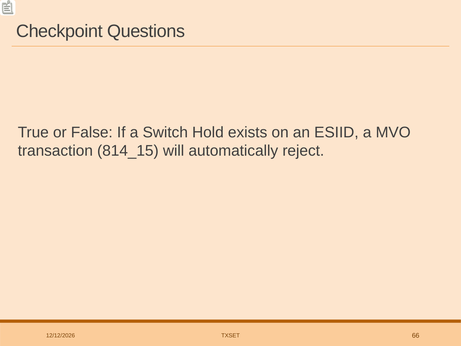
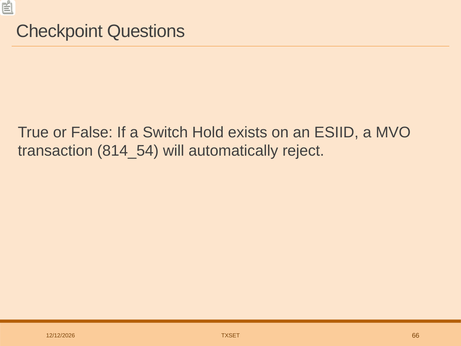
814_15: 814_15 -> 814_54
